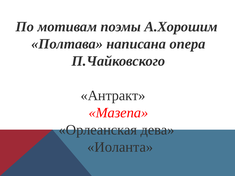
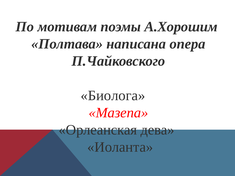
Антракт: Антракт -> Биолога
